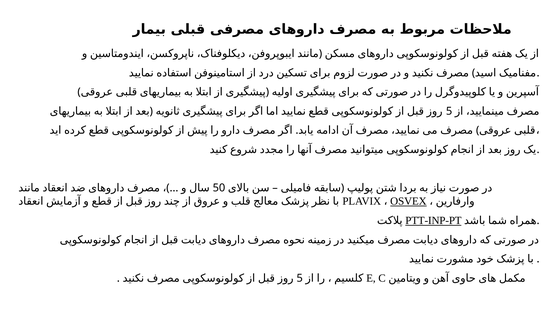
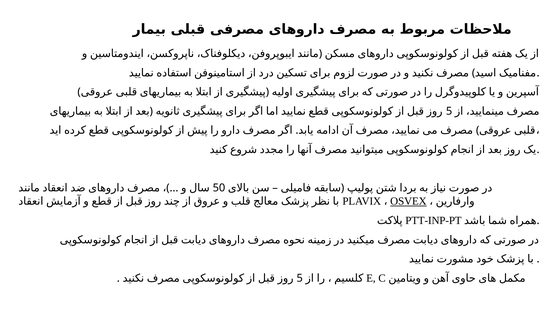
PTT-INP-PT underline: present -> none
